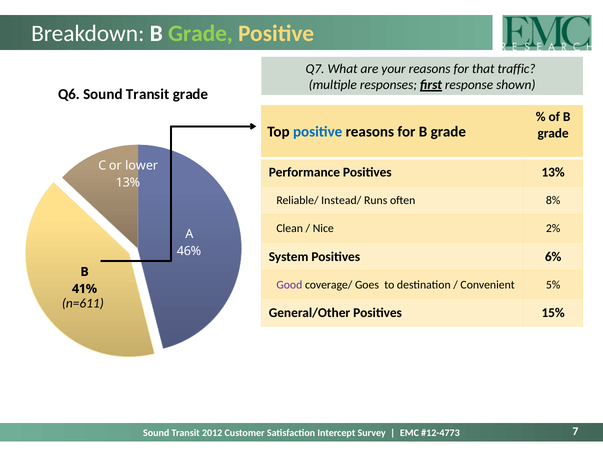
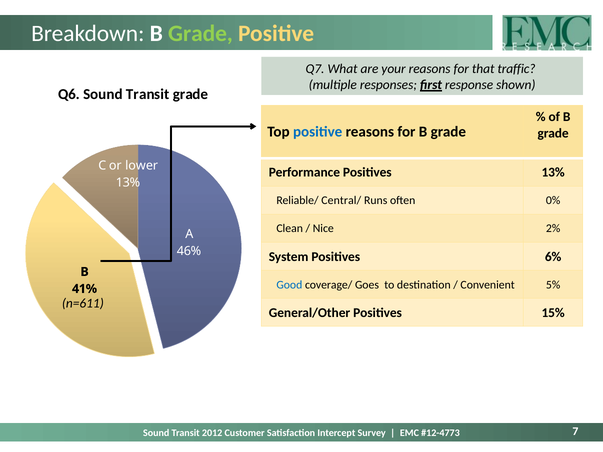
Instead/: Instead/ -> Central/
8%: 8% -> 0%
Good colour: purple -> blue
